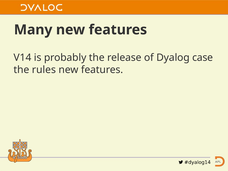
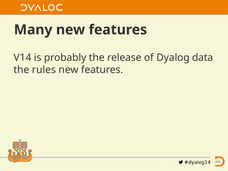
case: case -> data
